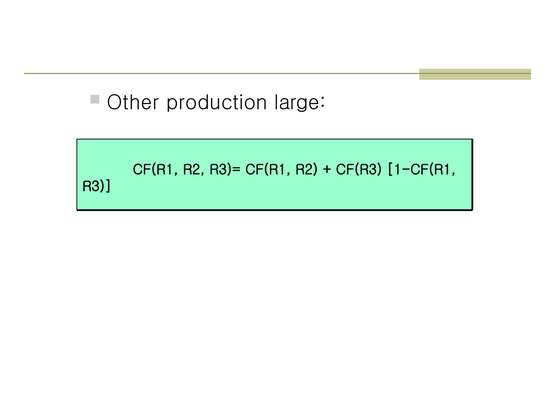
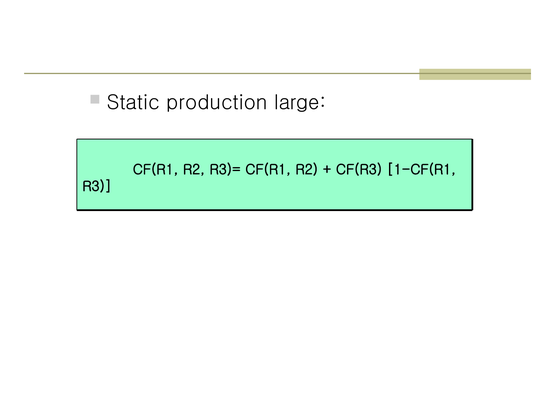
Other: Other -> Static
